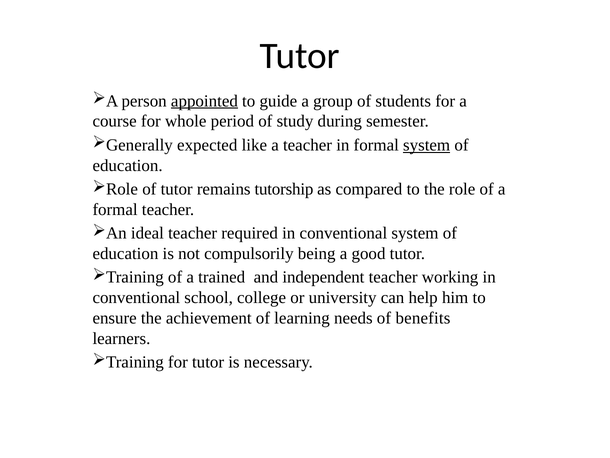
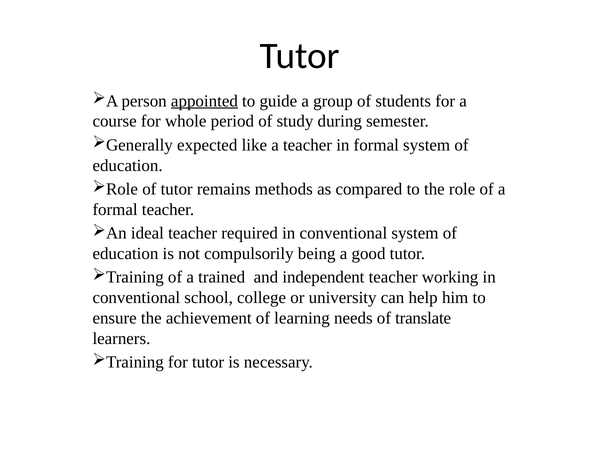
system at (427, 145) underline: present -> none
tutorship: tutorship -> methods
benefits: benefits -> translate
